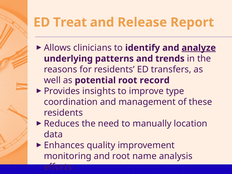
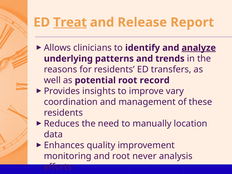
Treat underline: none -> present
type: type -> vary
name: name -> never
